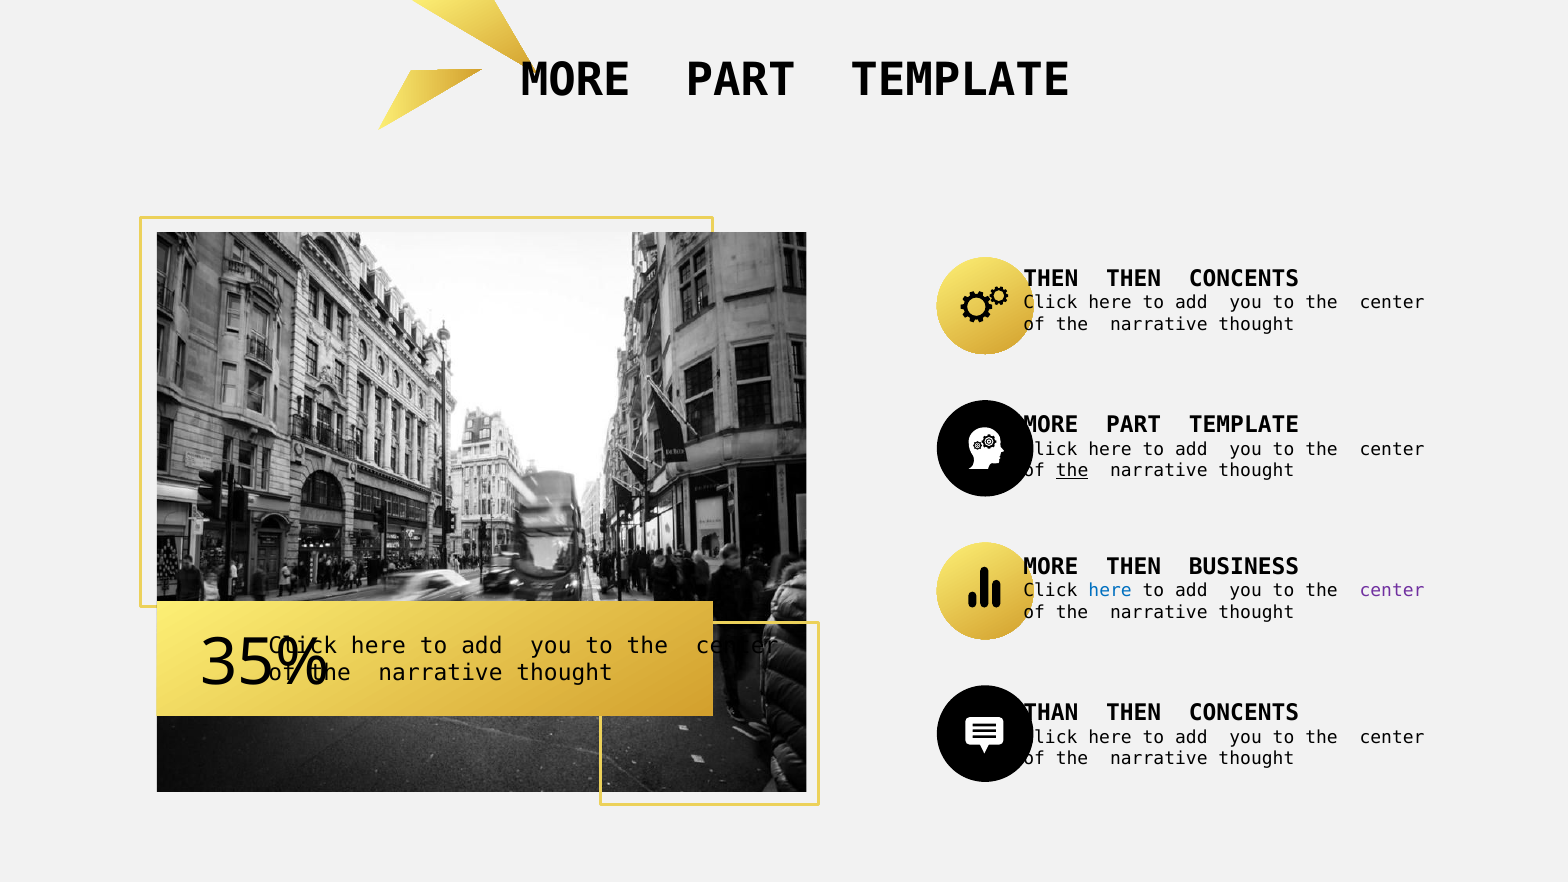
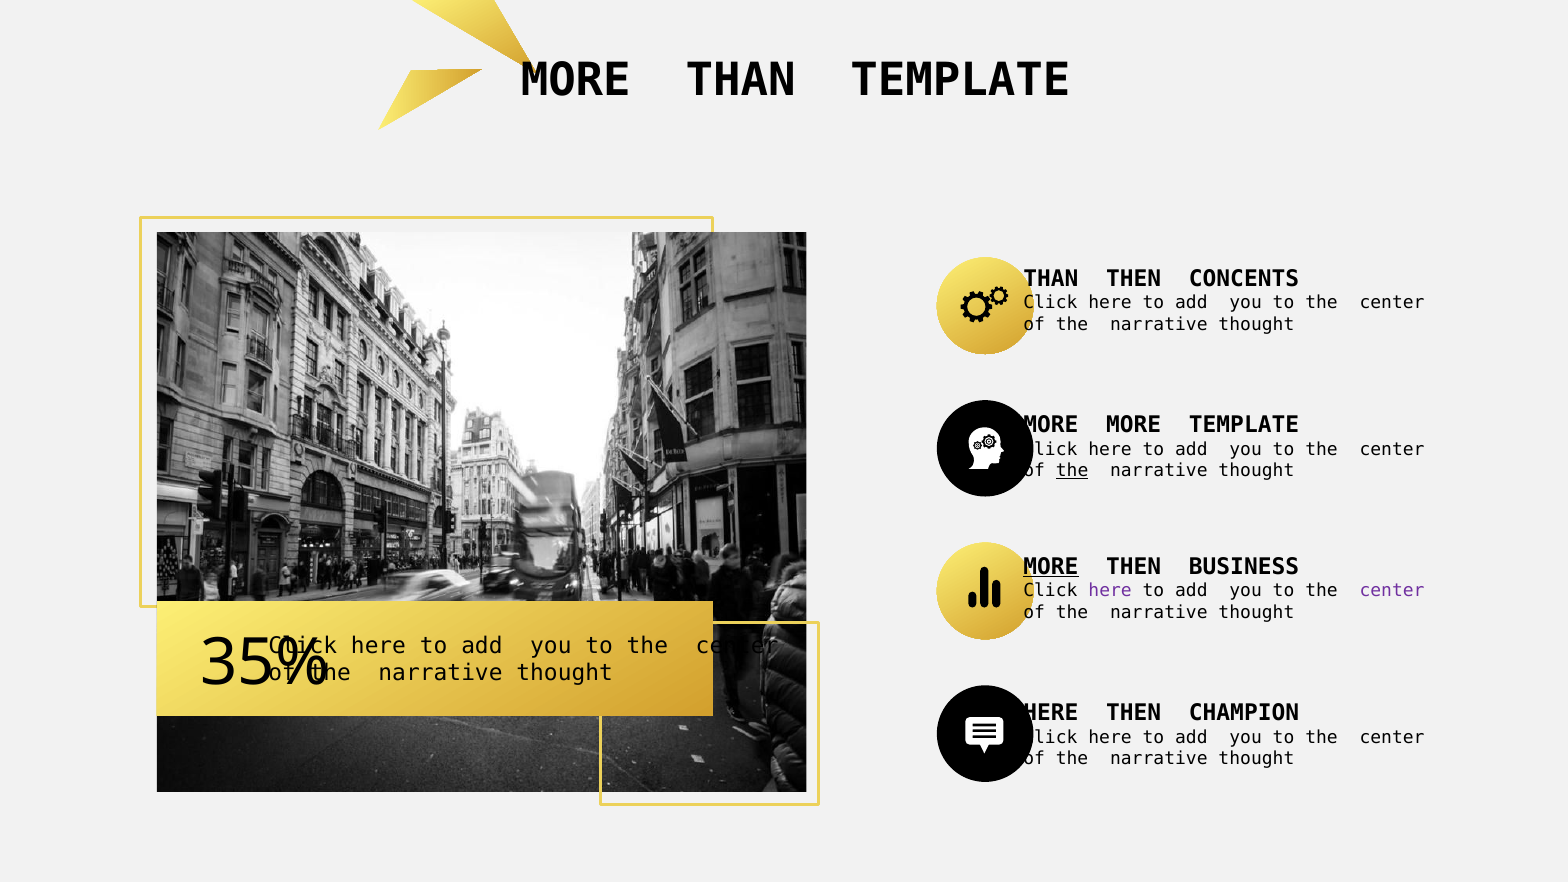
PART at (741, 81): PART -> THAN
THEN at (1051, 279): THEN -> THAN
PART at (1134, 425): PART -> MORE
MORE at (1051, 567) underline: none -> present
here at (1110, 591) colour: blue -> purple
THAN at (1051, 713): THAN -> HERE
CONCENTS at (1244, 713): CONCENTS -> CHAMPION
